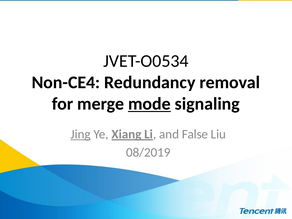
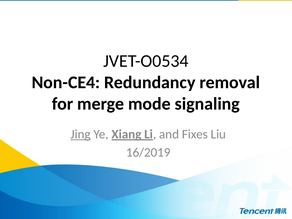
mode underline: present -> none
False: False -> Fixes
08/2019: 08/2019 -> 16/2019
